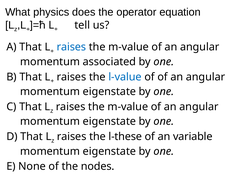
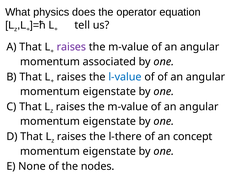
raises at (71, 47) colour: blue -> purple
l-these: l-these -> l-there
variable: variable -> concept
